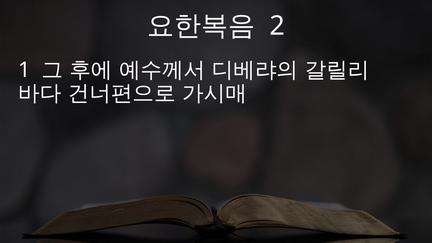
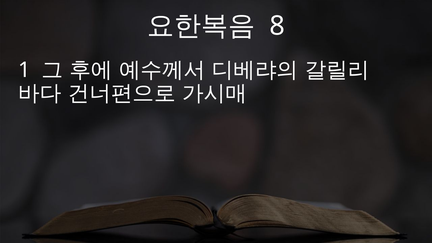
2: 2 -> 8
